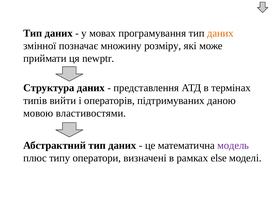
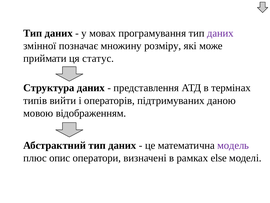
даних at (220, 33) colour: orange -> purple
newptr: newptr -> статус
властивостями: властивостями -> відображенням
типу: типу -> опис
